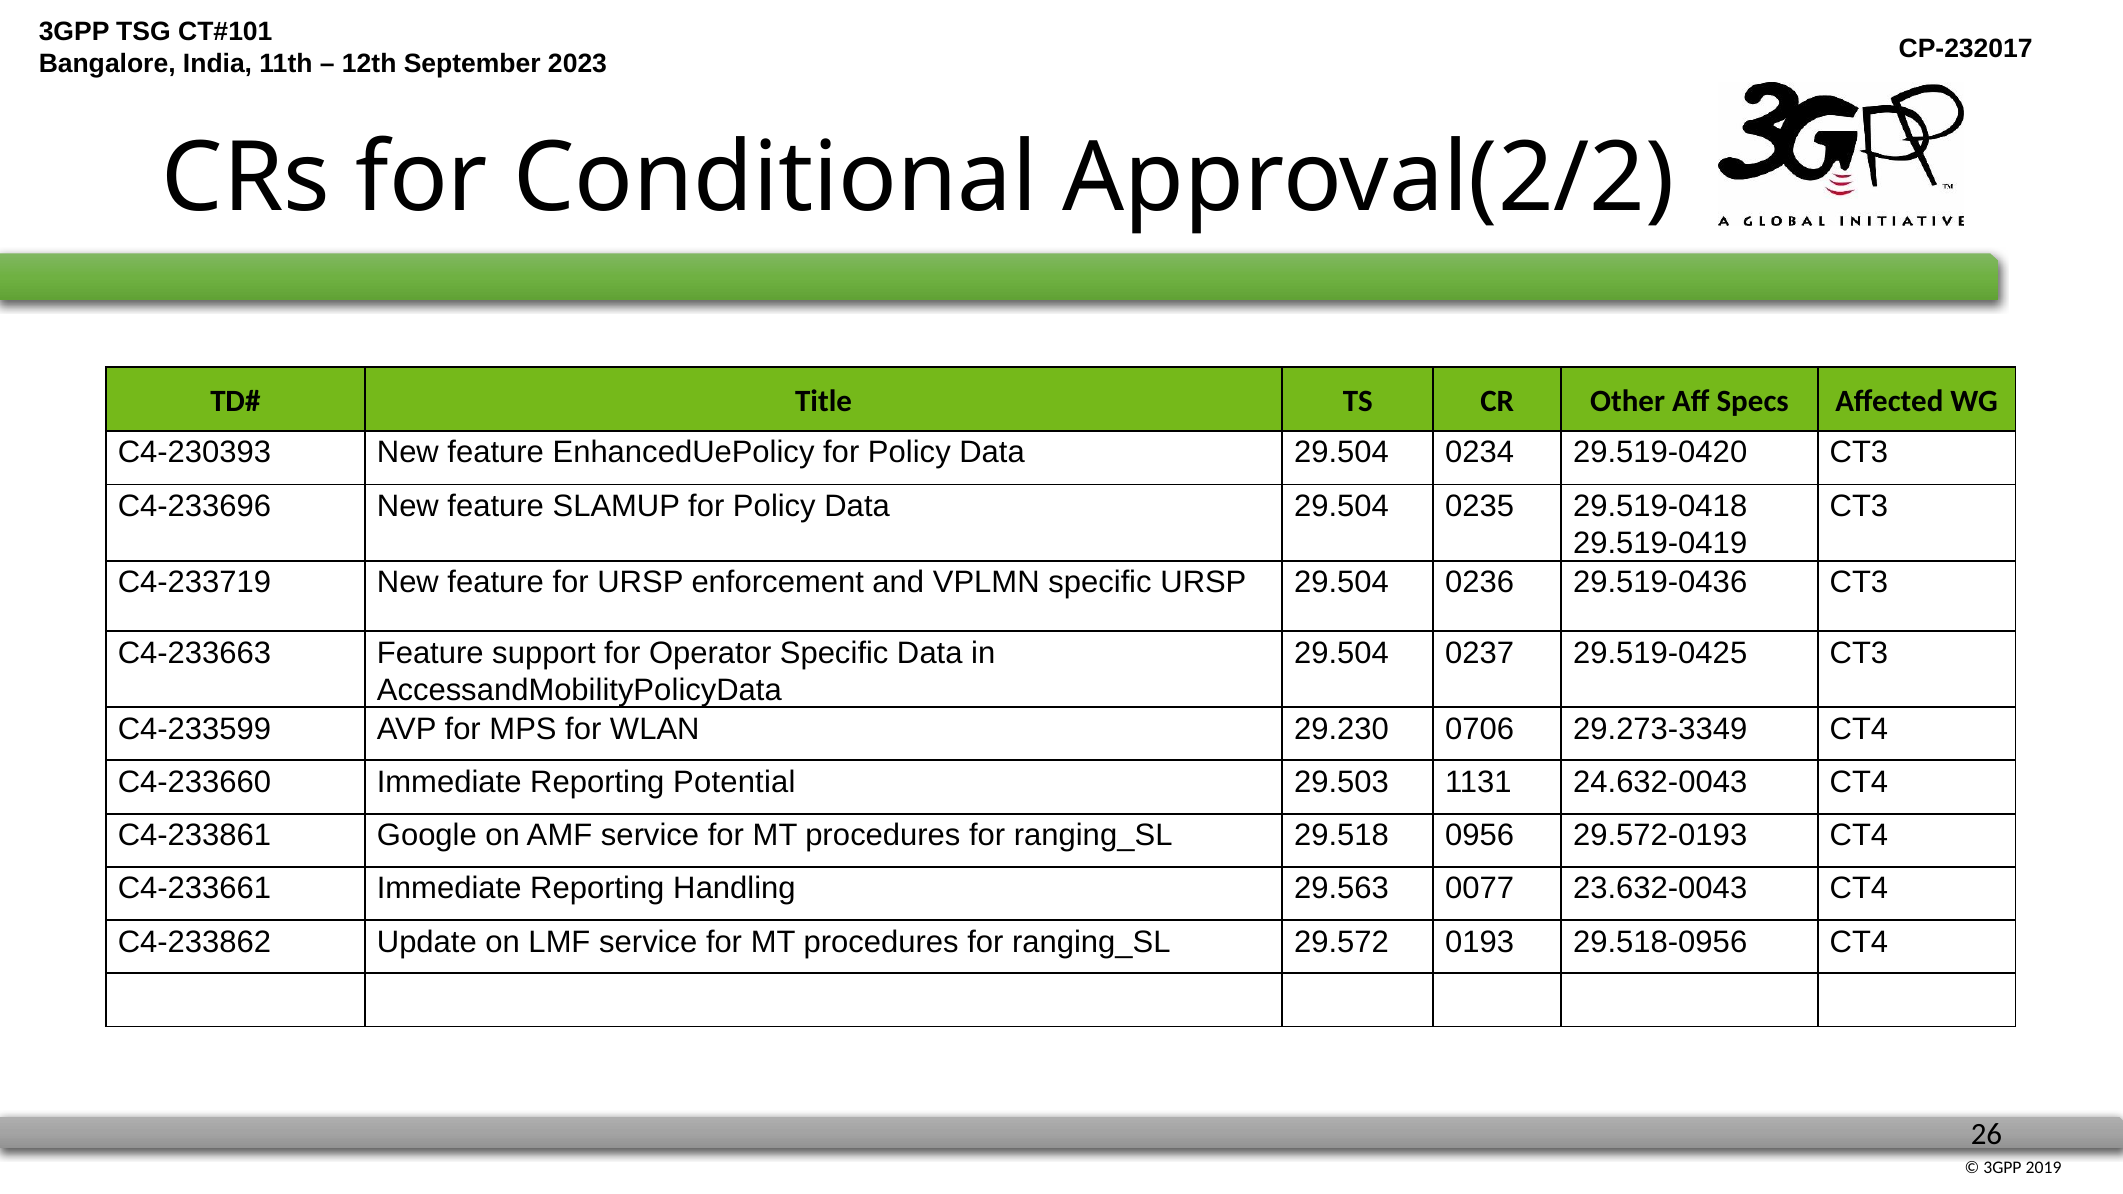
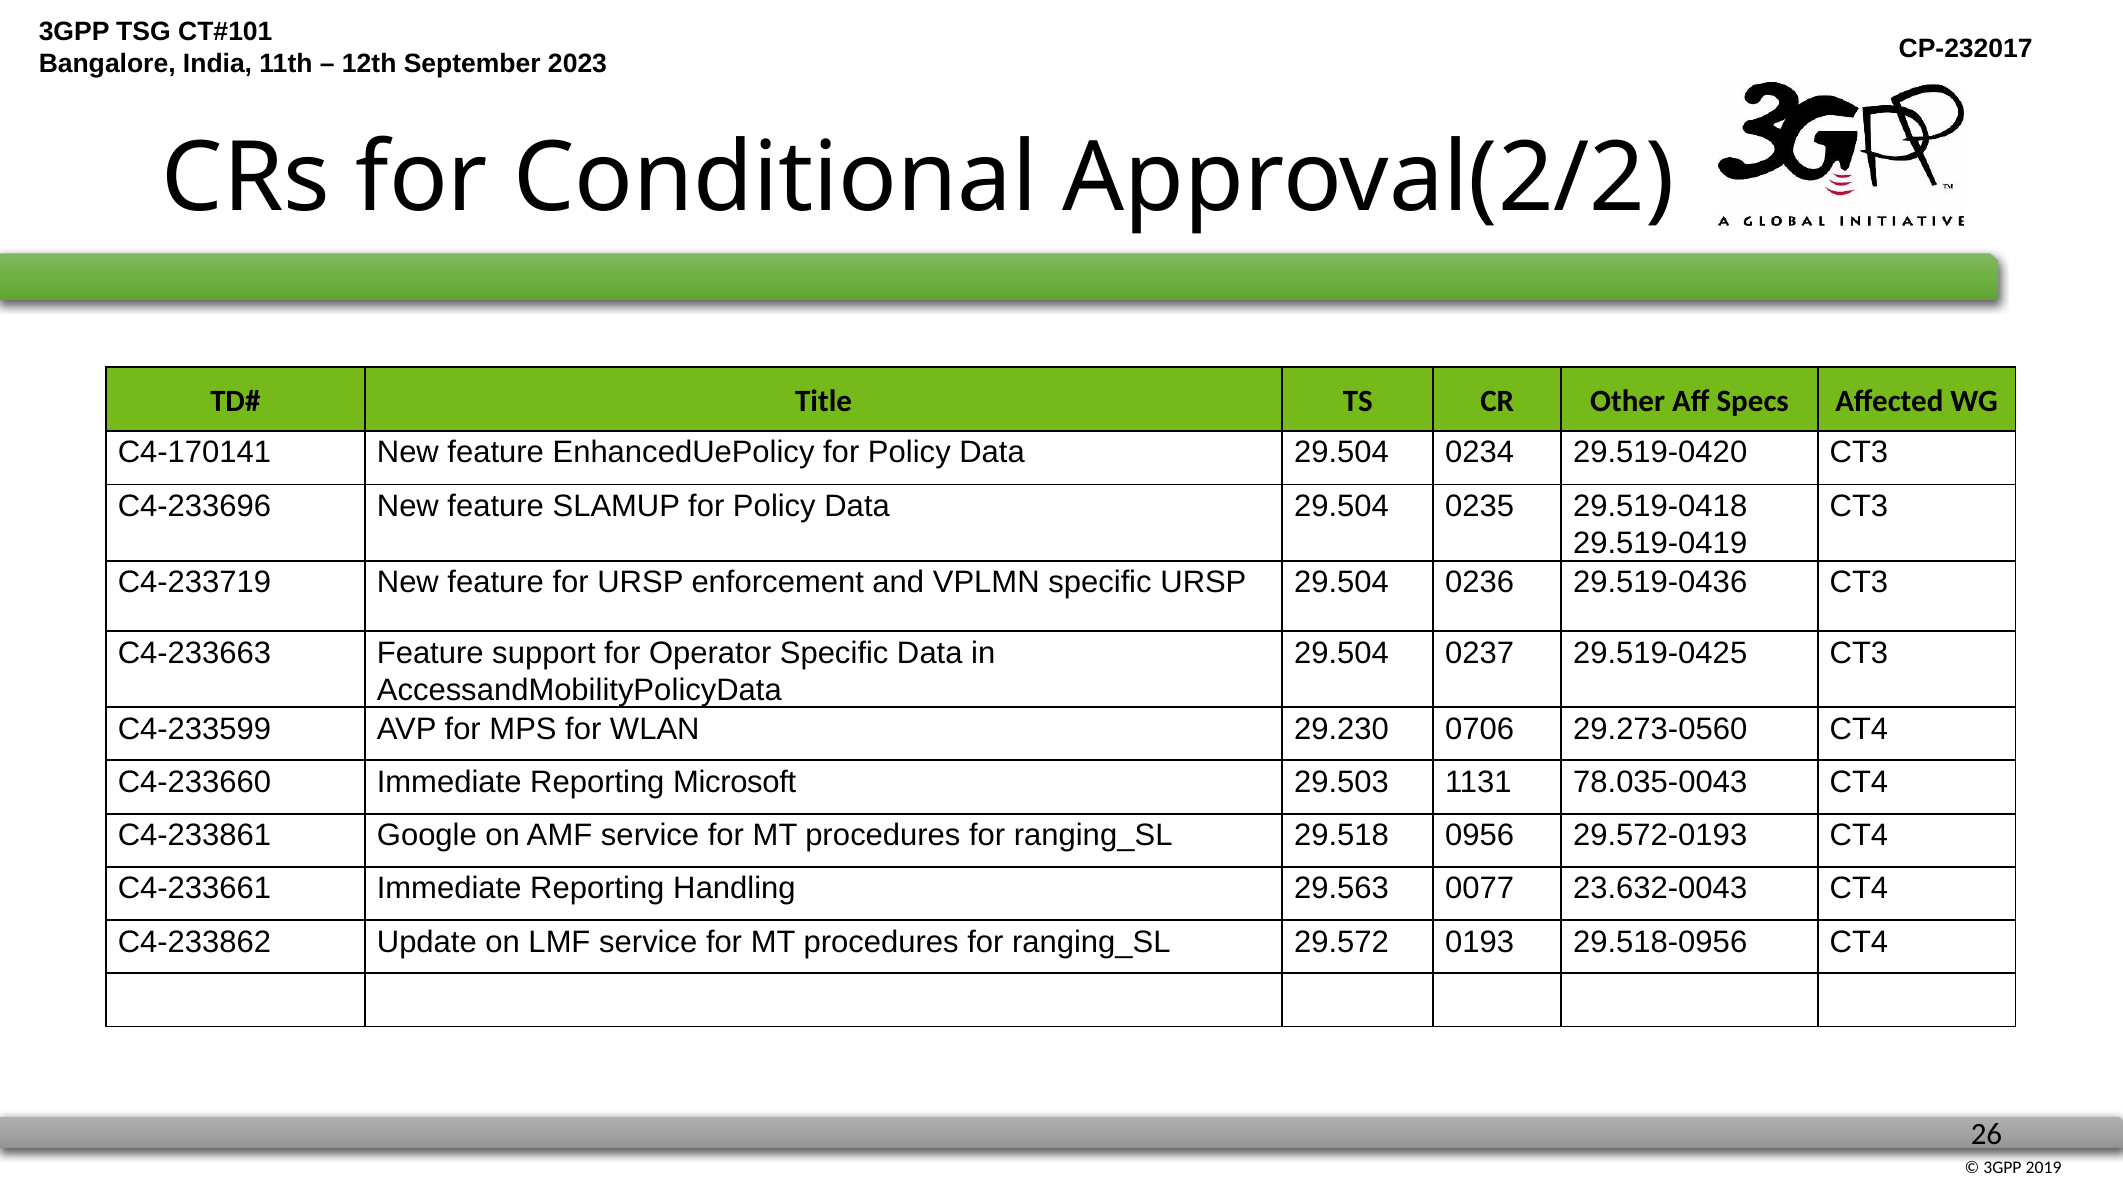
C4-230393: C4-230393 -> C4-170141
29.273-3349: 29.273-3349 -> 29.273-0560
Potential: Potential -> Microsoft
24.632-0043: 24.632-0043 -> 78.035-0043
